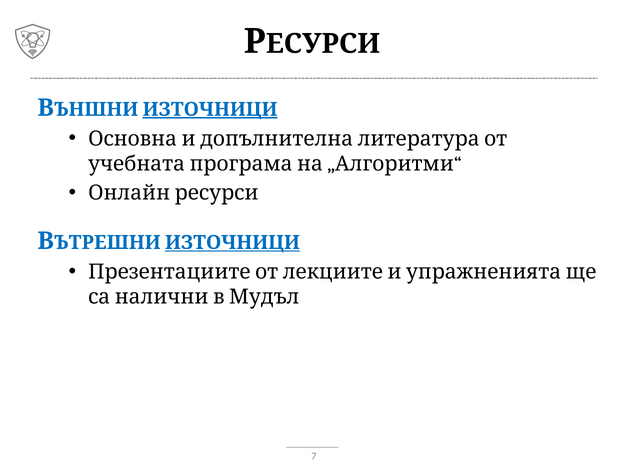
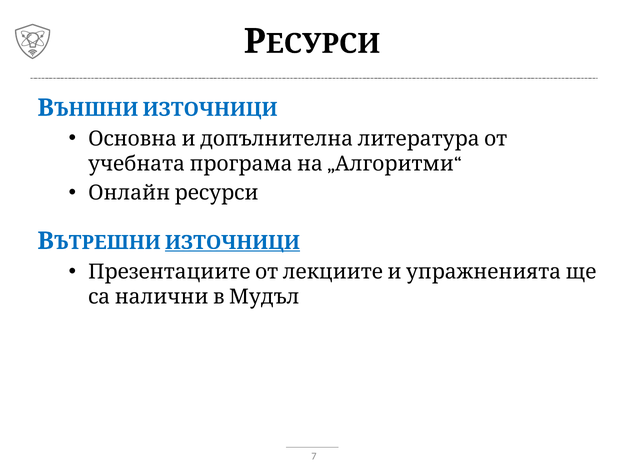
ИЗТОЧНИЦИ at (210, 109) underline: present -> none
